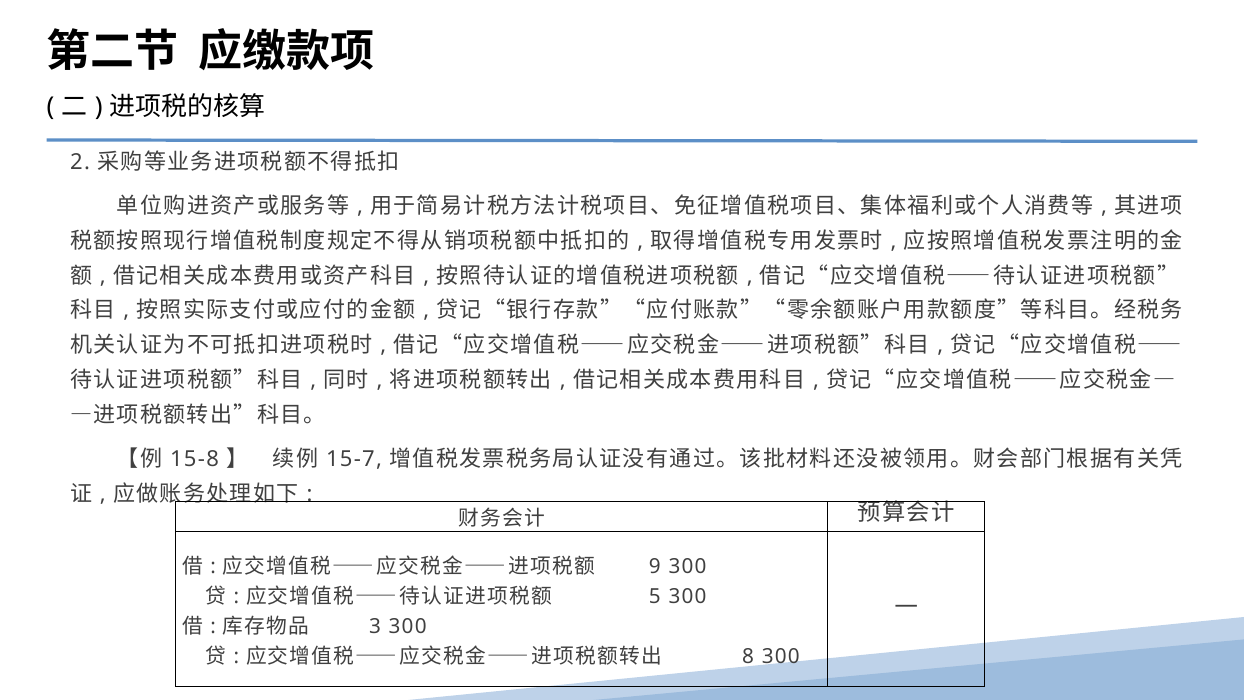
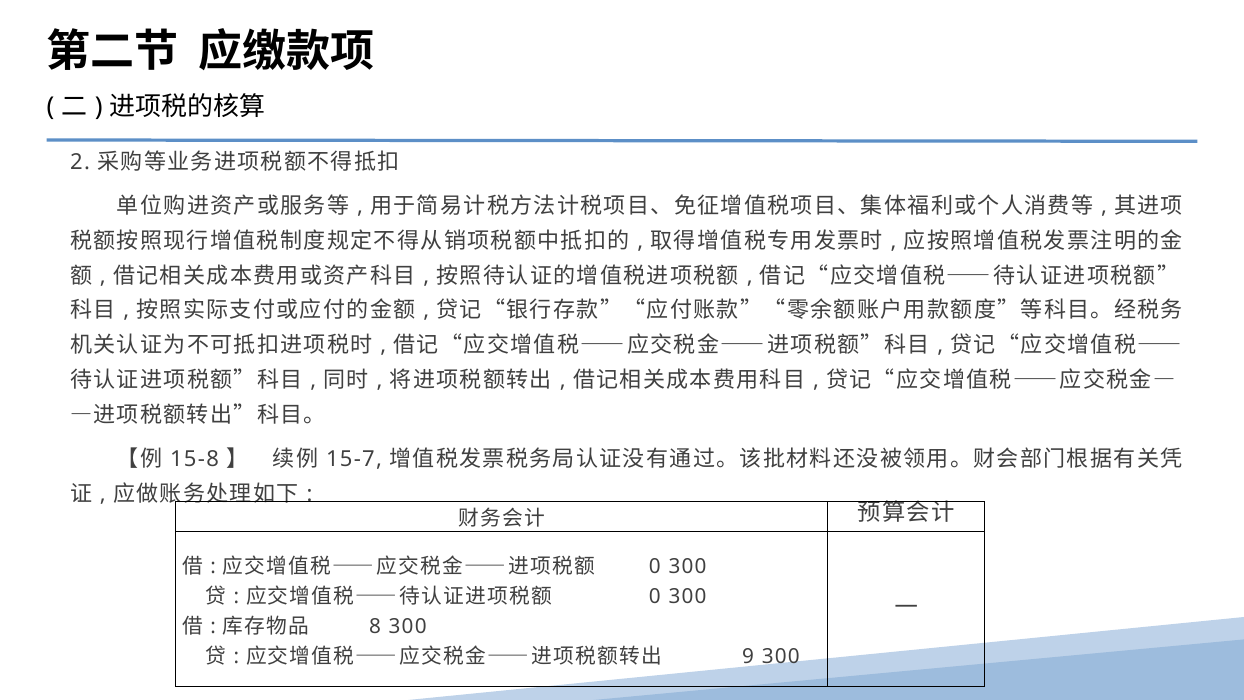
9 at (655, 566): 9 -> 0
5 at (655, 596): 5 -> 0
3: 3 -> 8
8: 8 -> 9
